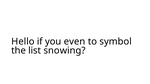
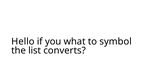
even: even -> what
snowing: snowing -> converts
